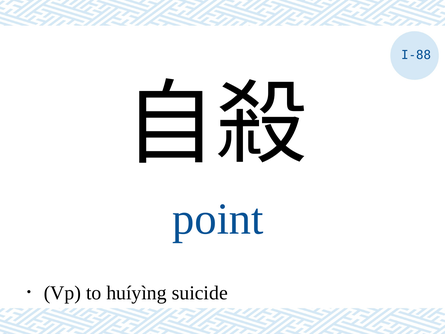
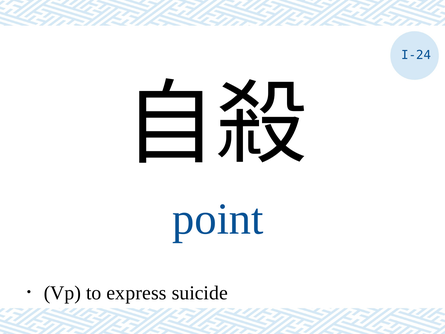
I-88: I-88 -> I-24
huíyìng: huíyìng -> express
